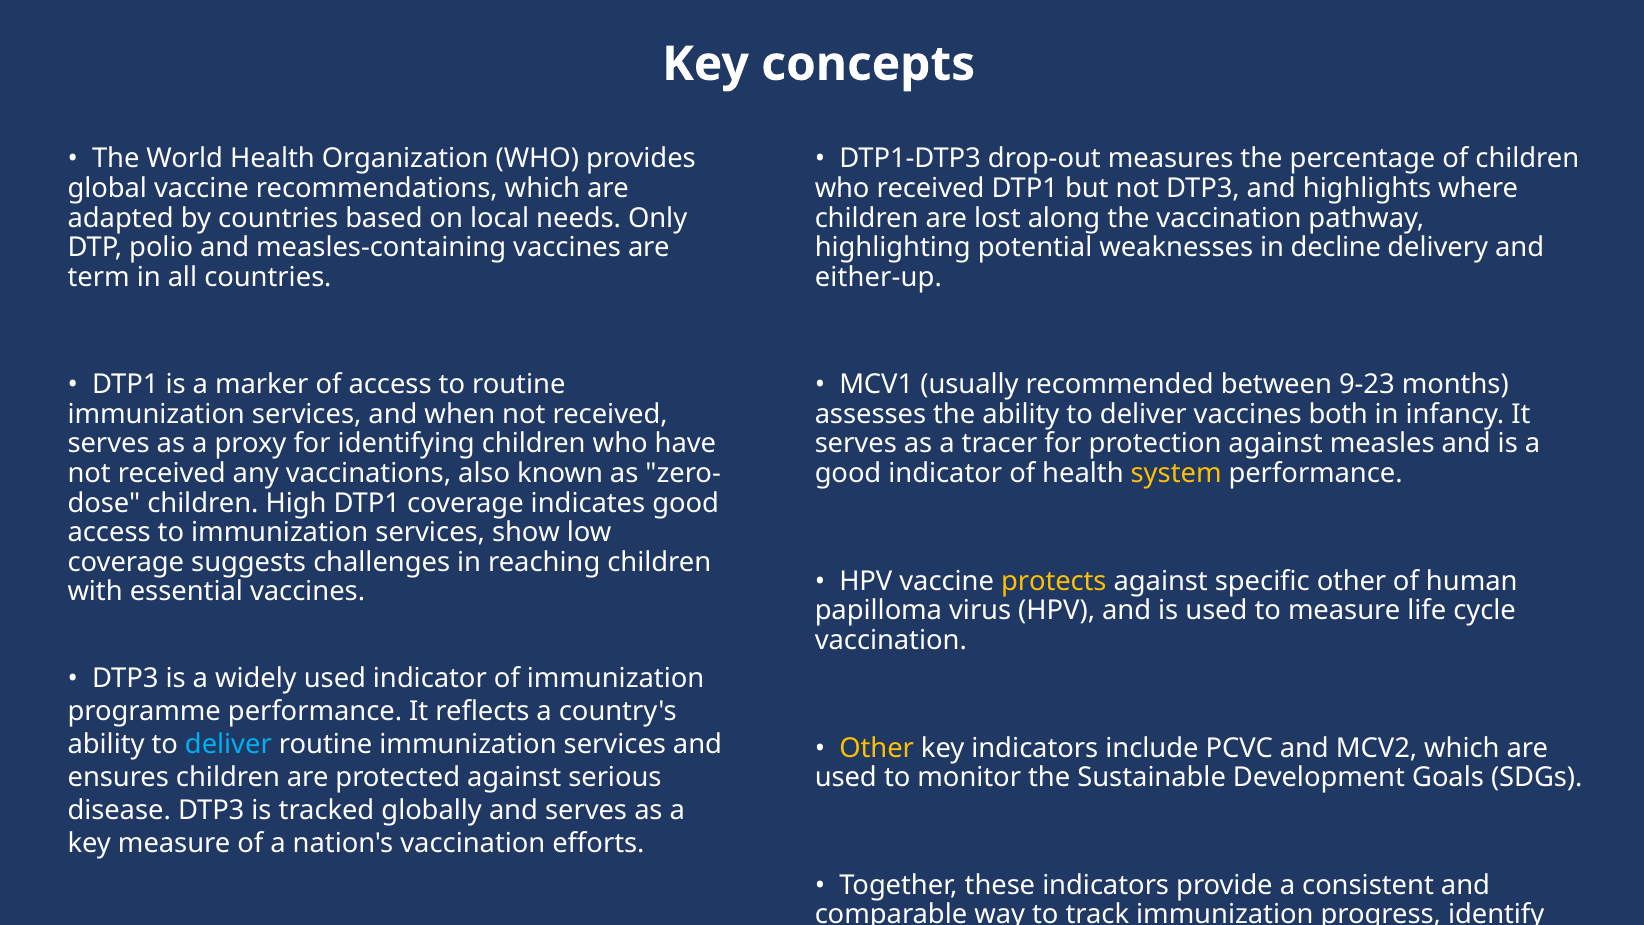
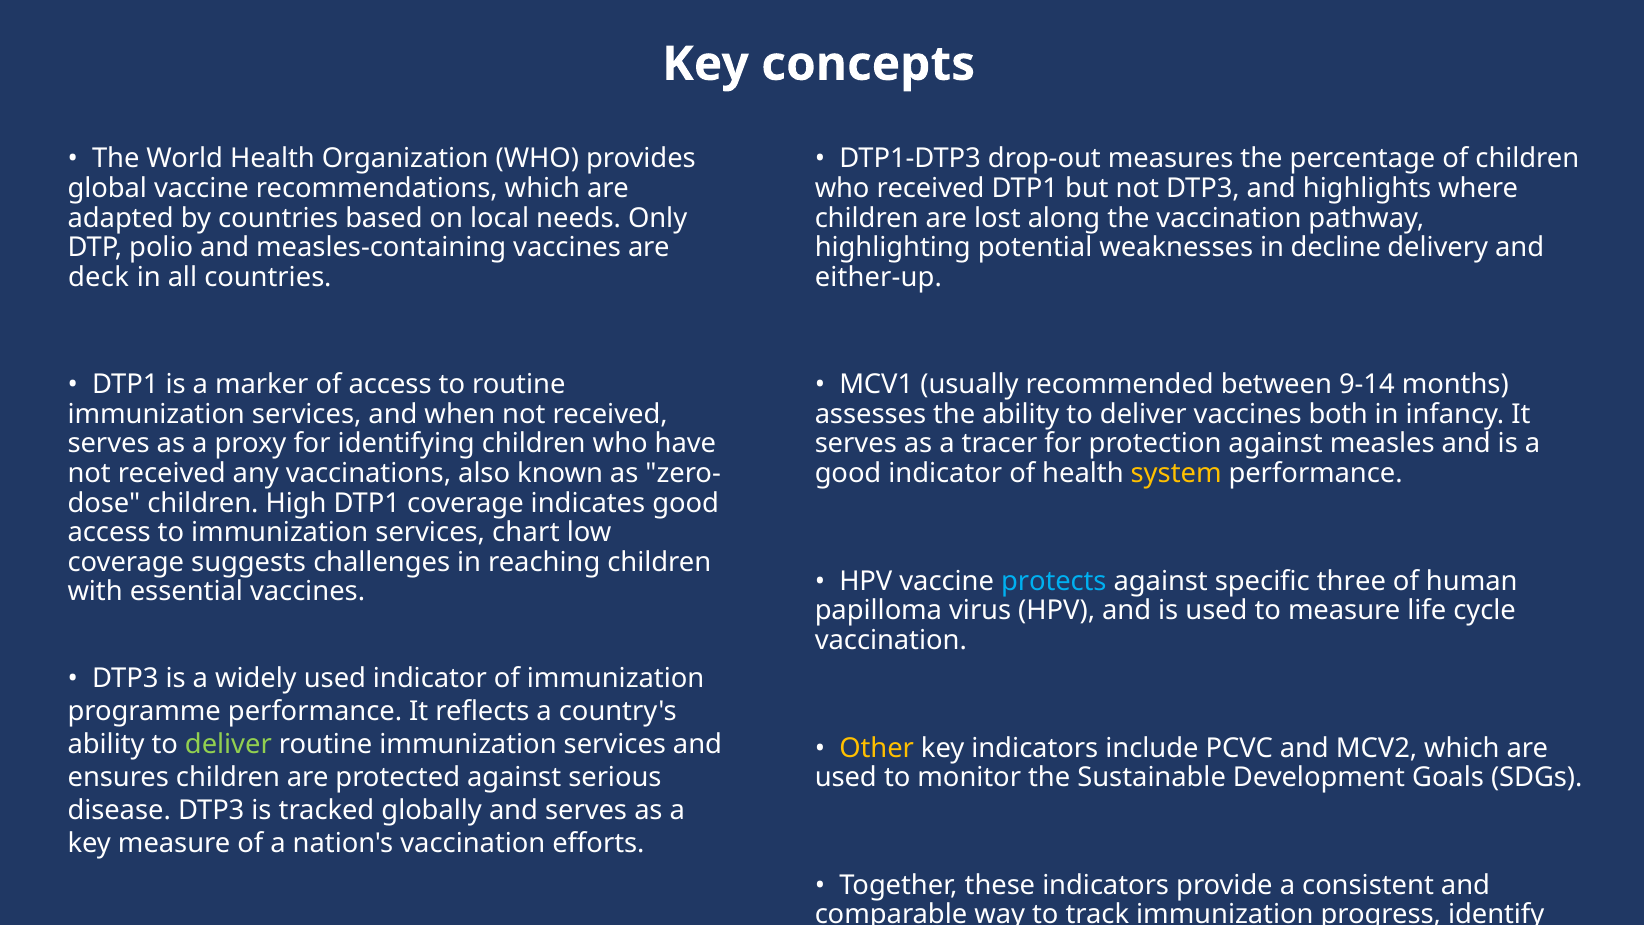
term: term -> deck
9-23: 9-23 -> 9-14
show: show -> chart
protects colour: yellow -> light blue
specific other: other -> three
deliver at (228, 744) colour: light blue -> light green
